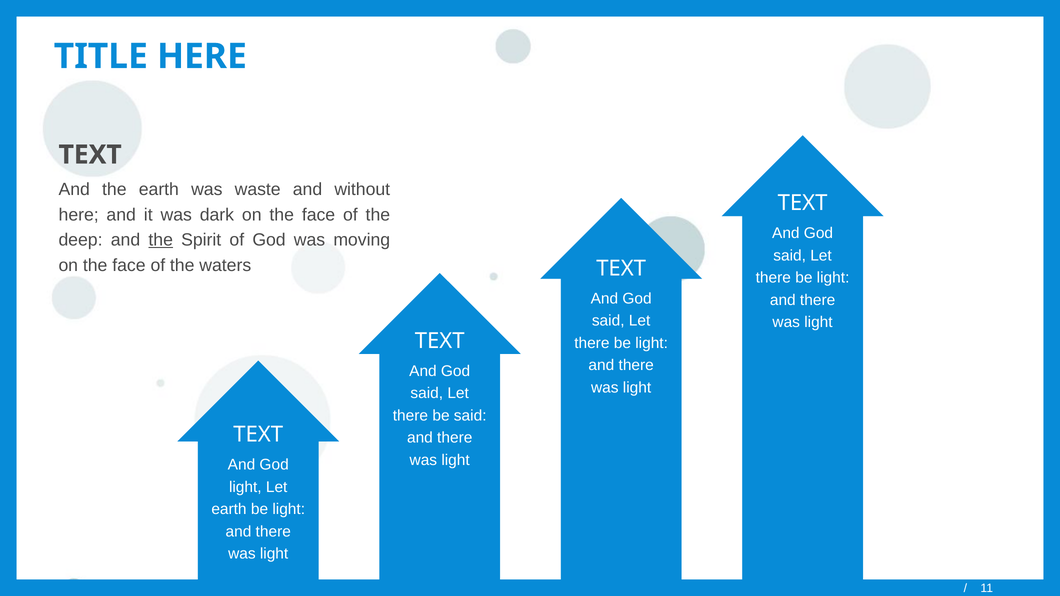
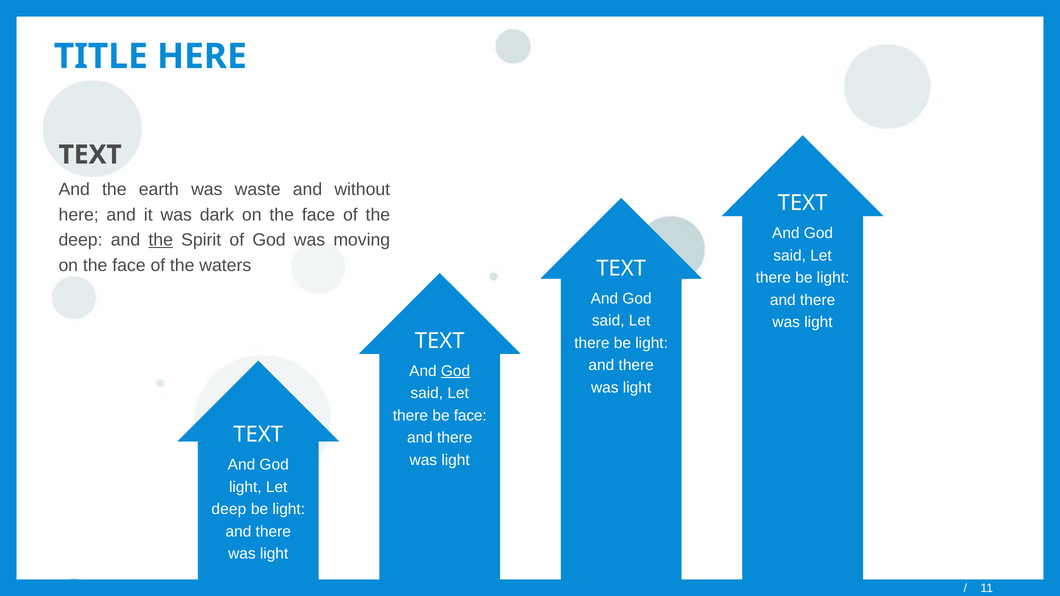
God at (456, 371) underline: none -> present
be said: said -> face
earth at (229, 510): earth -> deep
